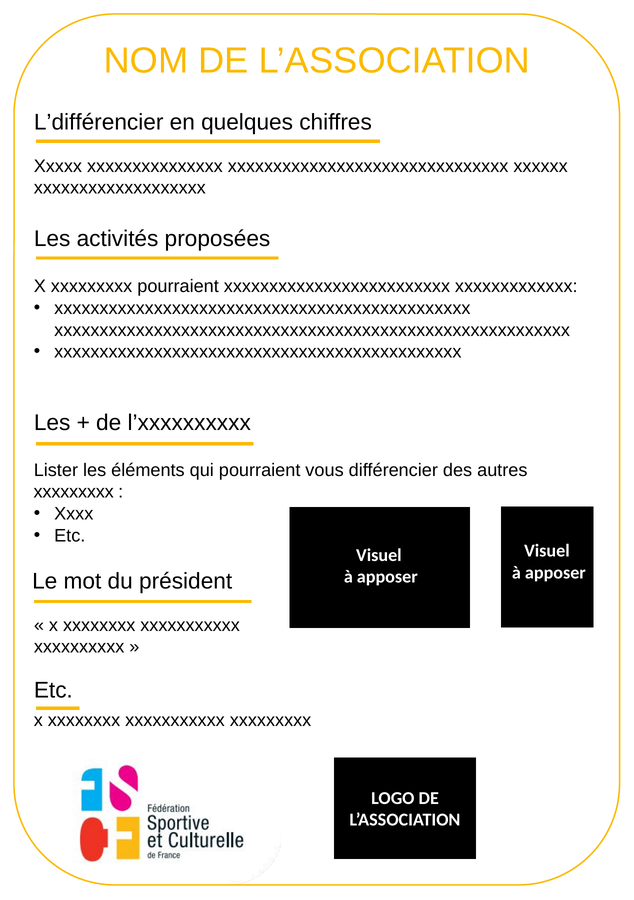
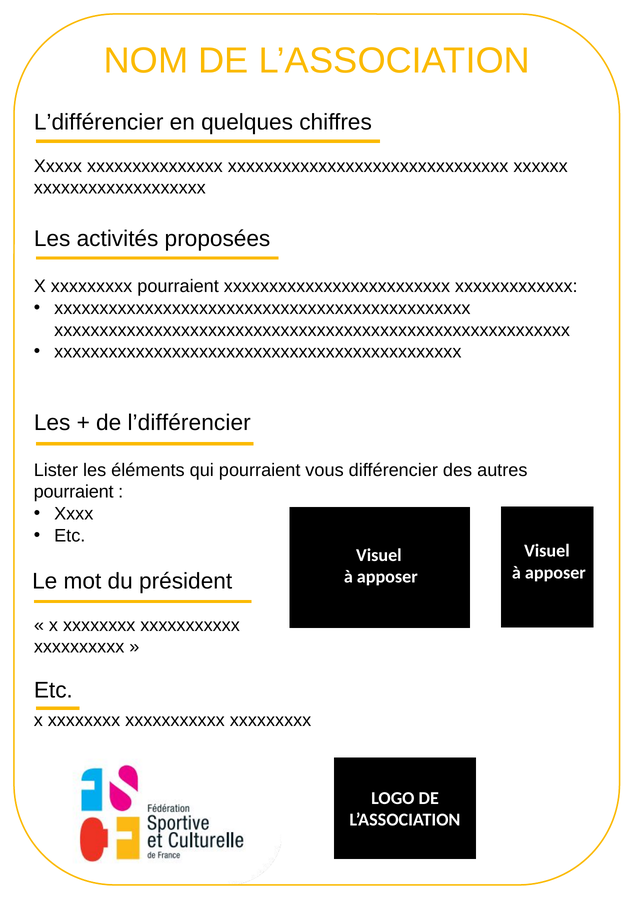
de l’xxxxxxxxxx: l’xxxxxxxxxx -> l’différencier
xxxxxxxxx at (74, 492): xxxxxxxxx -> pourraient
